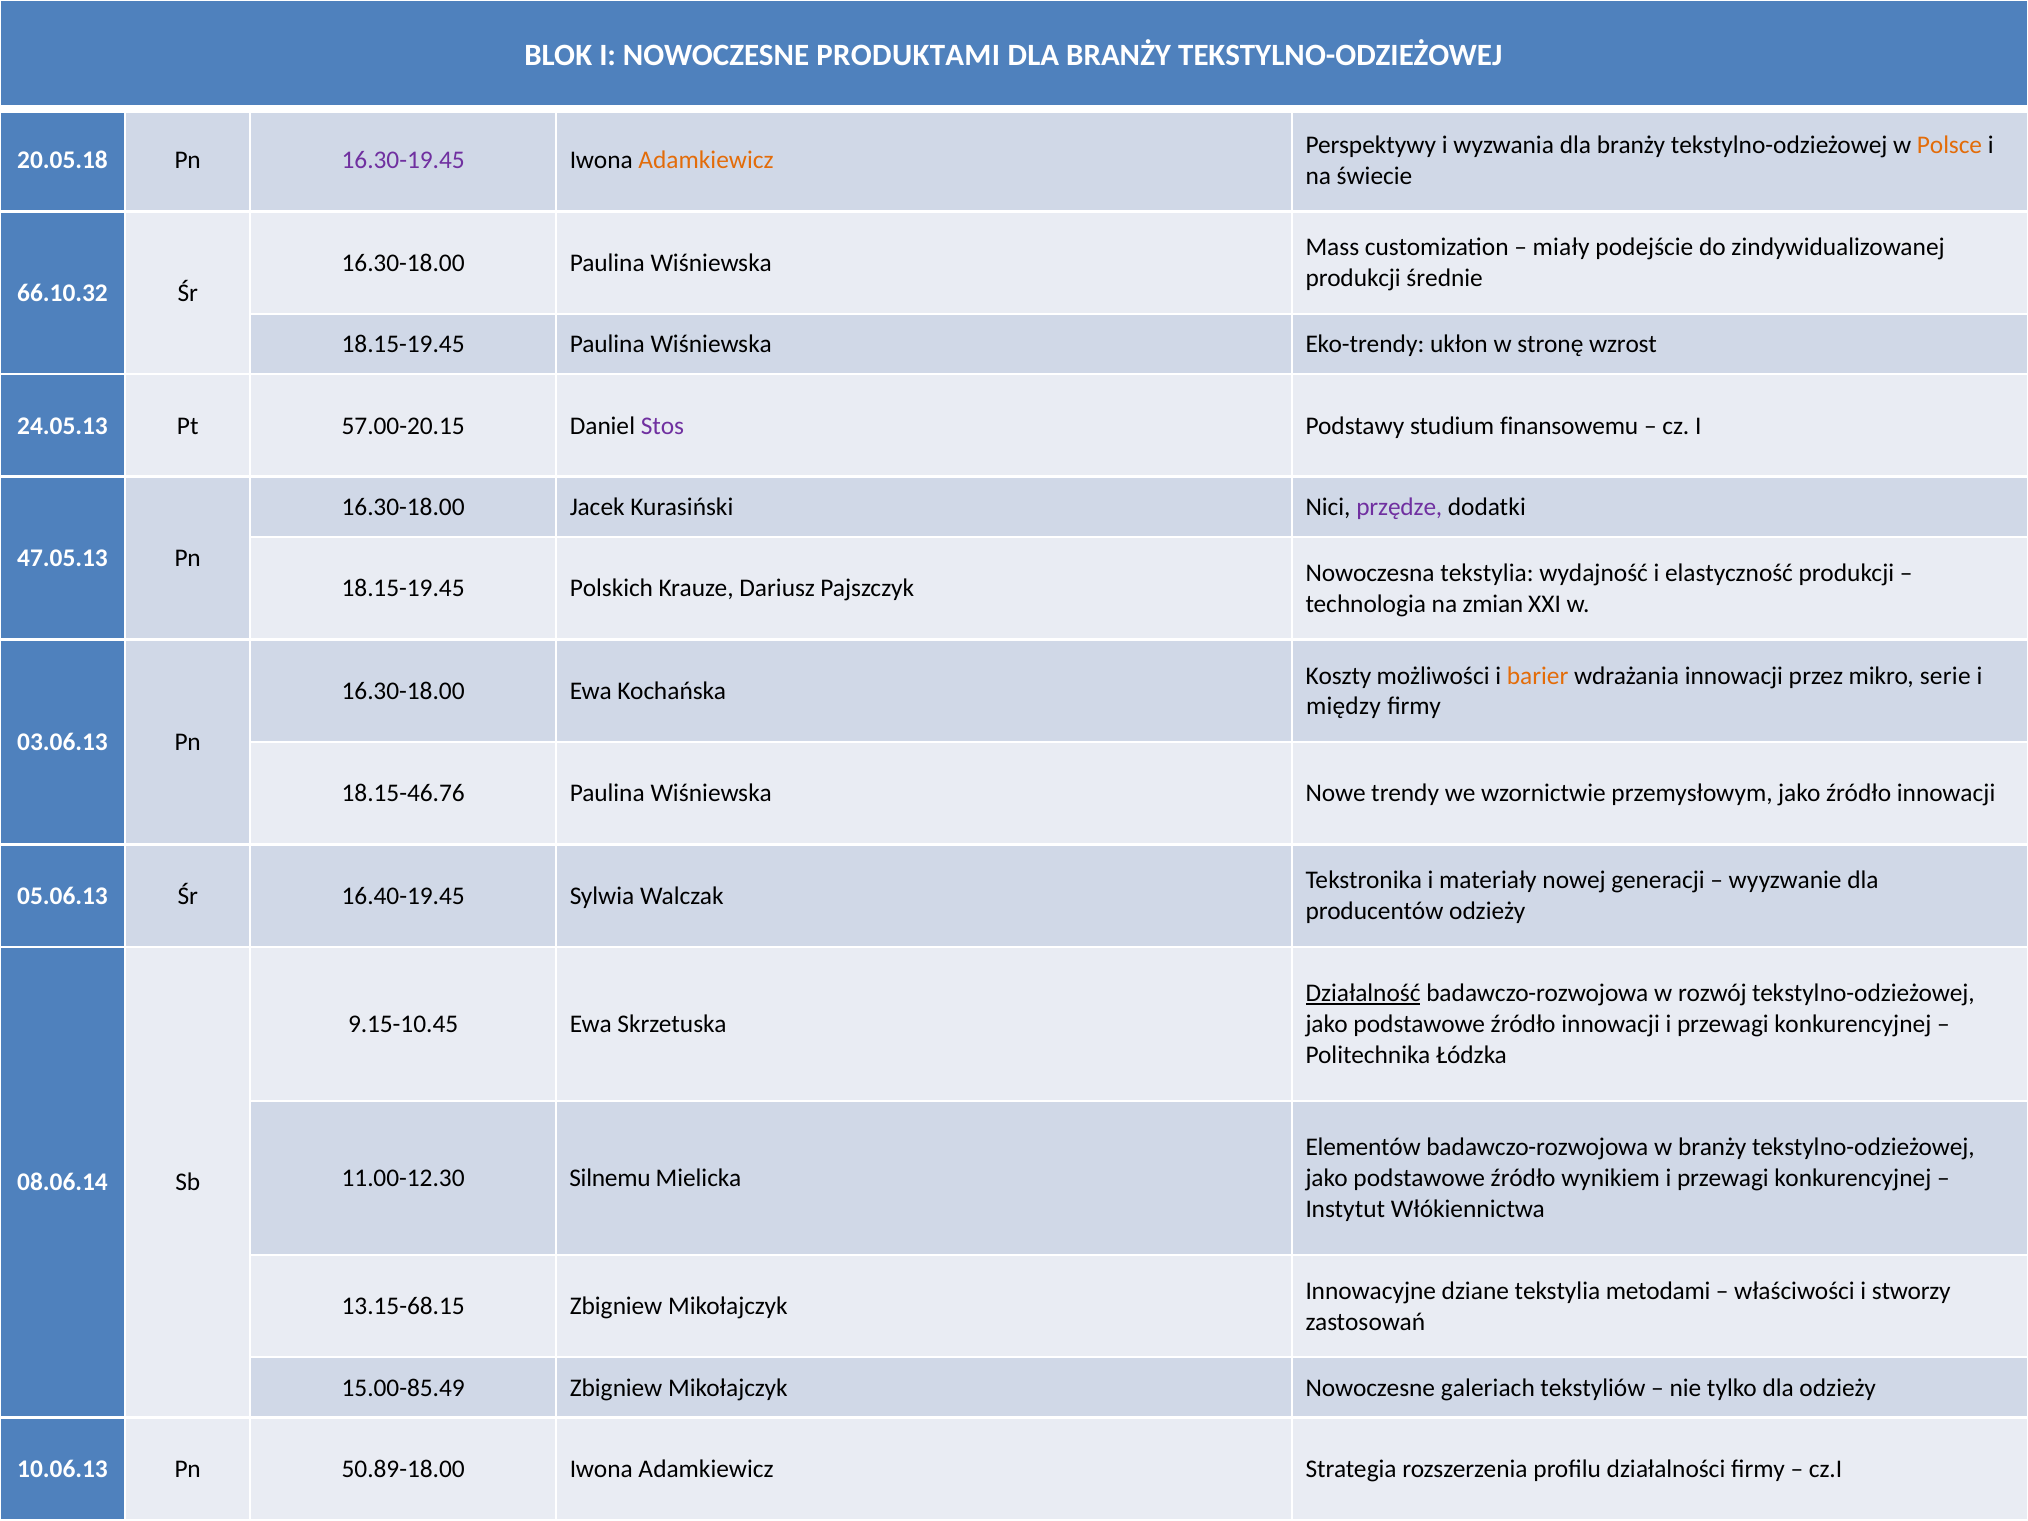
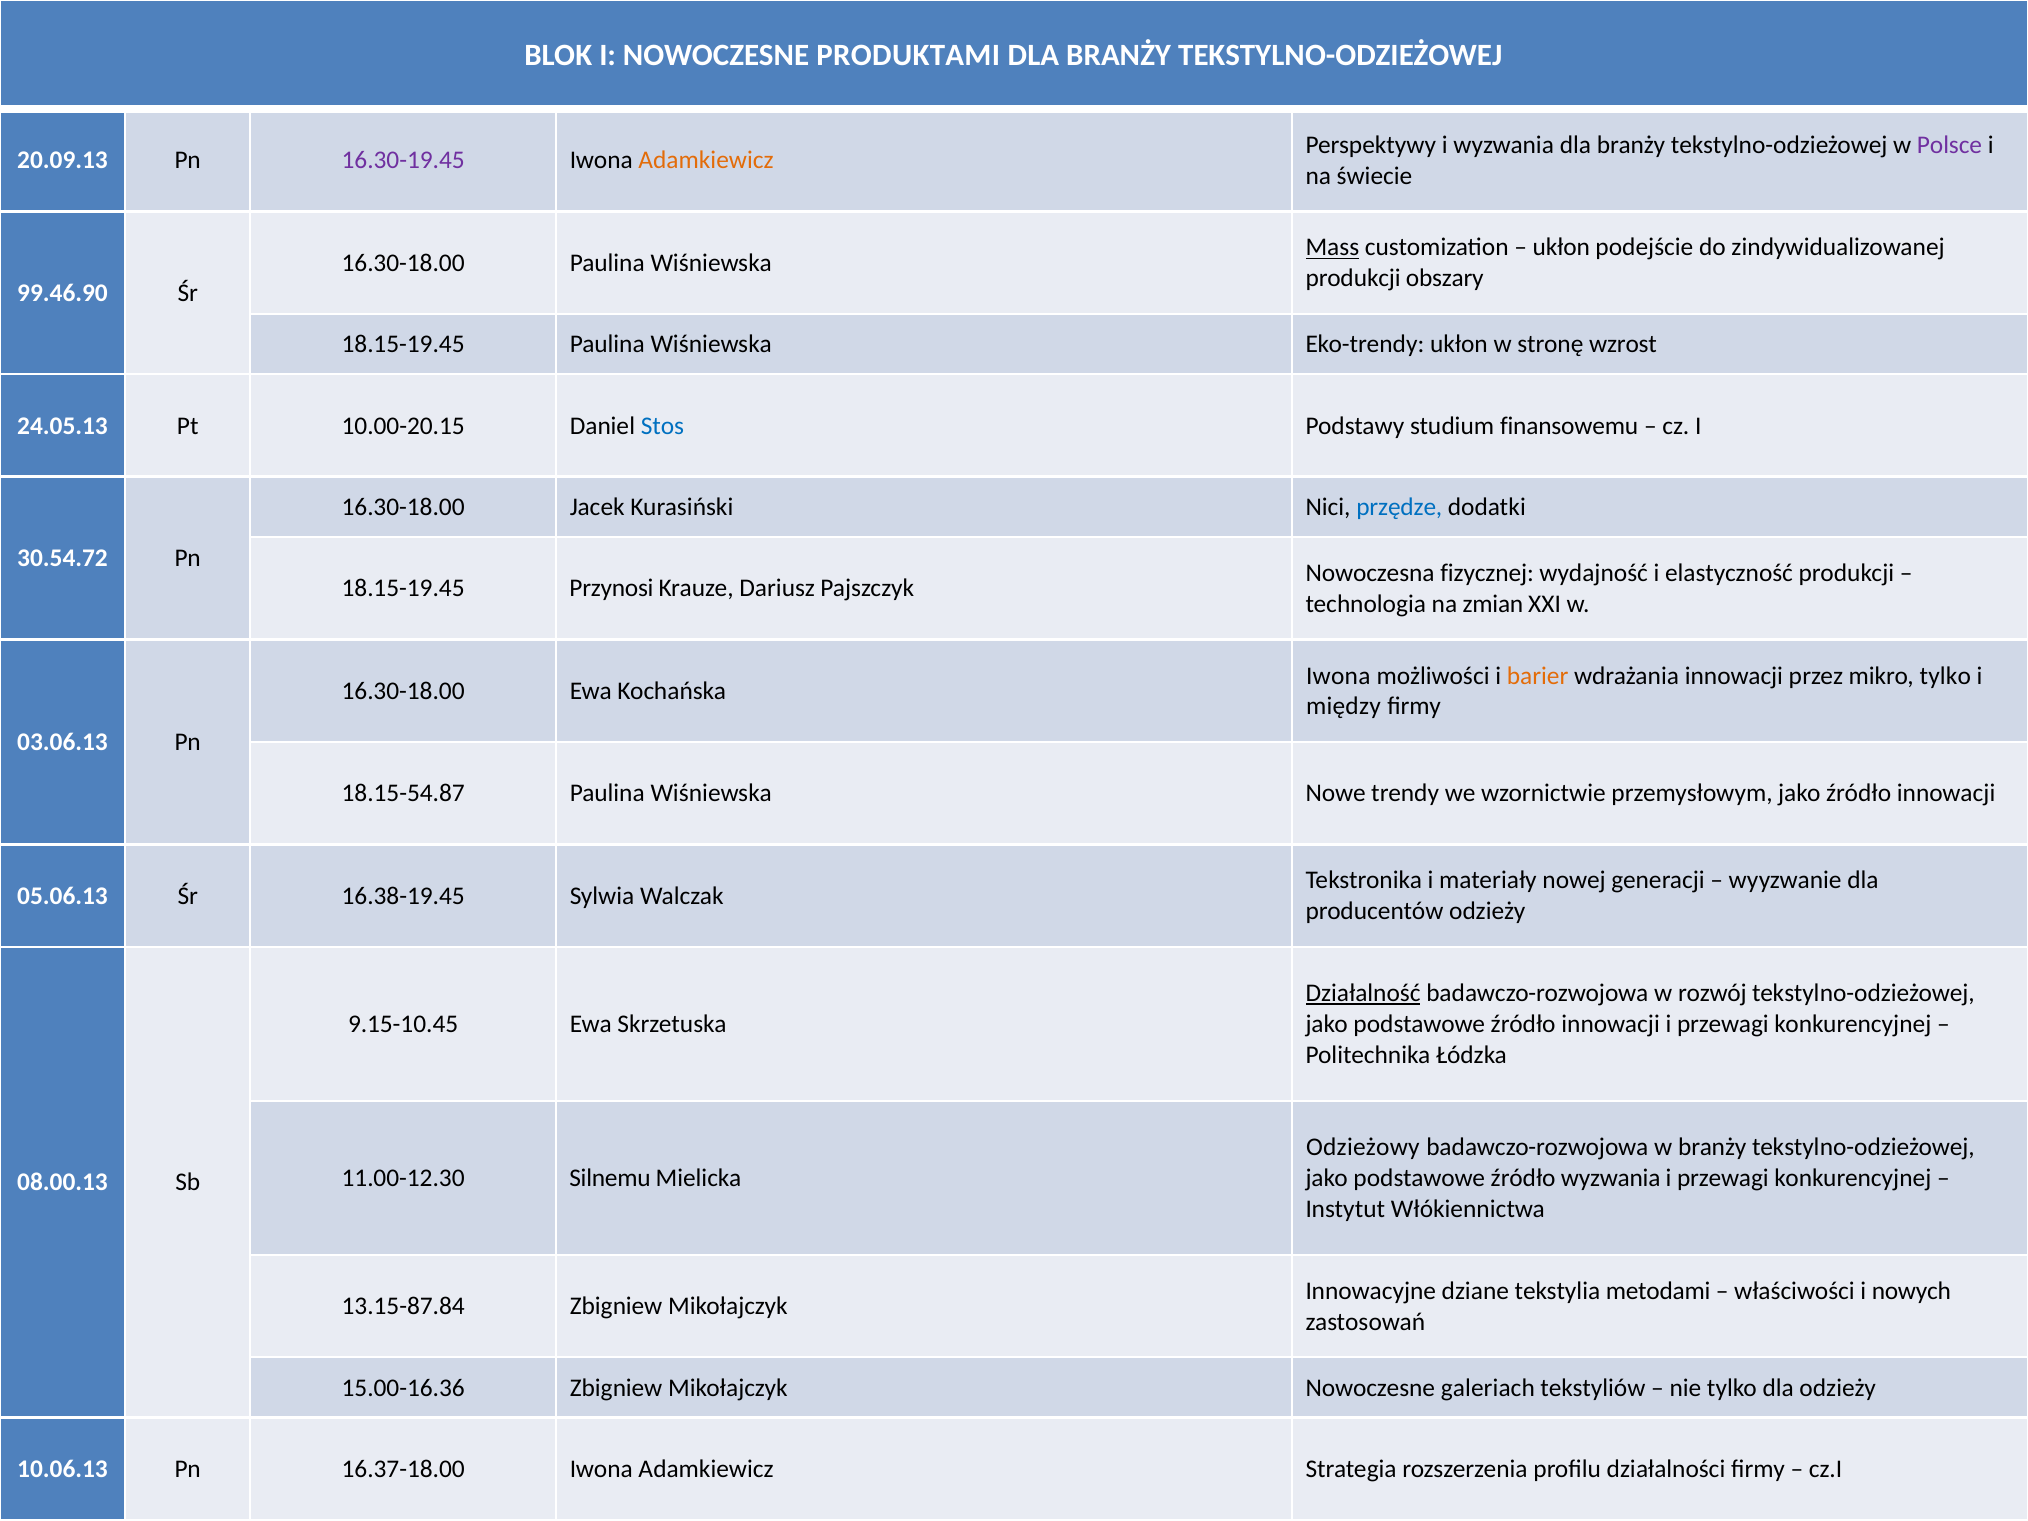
Polsce colour: orange -> purple
20.05.18: 20.05.18 -> 20.09.13
Mass underline: none -> present
miały at (1561, 247): miały -> ukłon
średnie: średnie -> obszary
66.10.32: 66.10.32 -> 99.46.90
57.00-20.15: 57.00-20.15 -> 10.00-20.15
Stos colour: purple -> blue
przędze colour: purple -> blue
47.05.13: 47.05.13 -> 30.54.72
Nowoczesna tekstylia: tekstylia -> fizycznej
Polskich: Polskich -> Przynosi
Koszty at (1338, 676): Koszty -> Iwona
mikro serie: serie -> tylko
18.15-46.76: 18.15-46.76 -> 18.15-54.87
16.40-19.45: 16.40-19.45 -> 16.38-19.45
Elementów: Elementów -> Odzieżowy
źródło wynikiem: wynikiem -> wyzwania
08.06.14: 08.06.14 -> 08.00.13
stworzy: stworzy -> nowych
13.15-68.15: 13.15-68.15 -> 13.15-87.84
15.00-85.49: 15.00-85.49 -> 15.00-16.36
50.89-18.00: 50.89-18.00 -> 16.37-18.00
